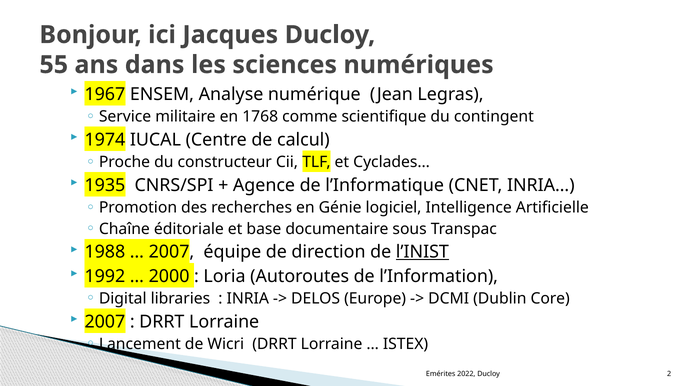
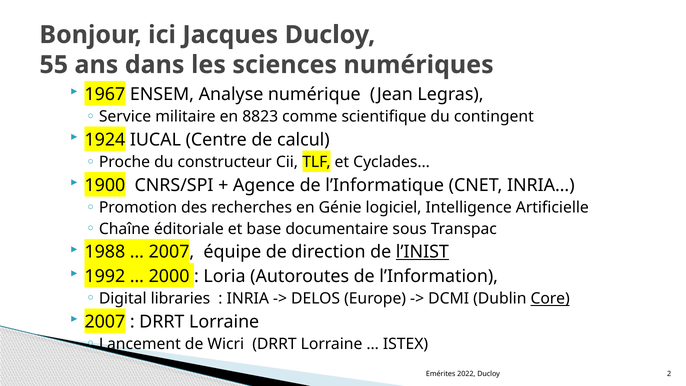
1768: 1768 -> 8823
1974: 1974 -> 1924
1935: 1935 -> 1900
Core underline: none -> present
